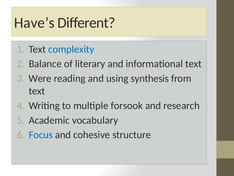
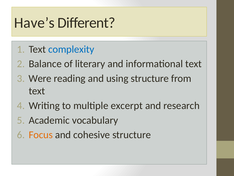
using synthesis: synthesis -> structure
forsook: forsook -> excerpt
Focus colour: blue -> orange
